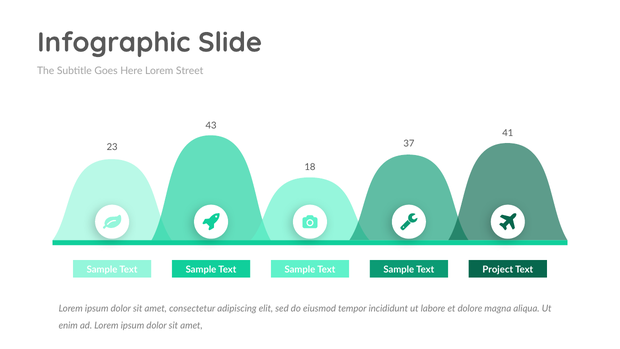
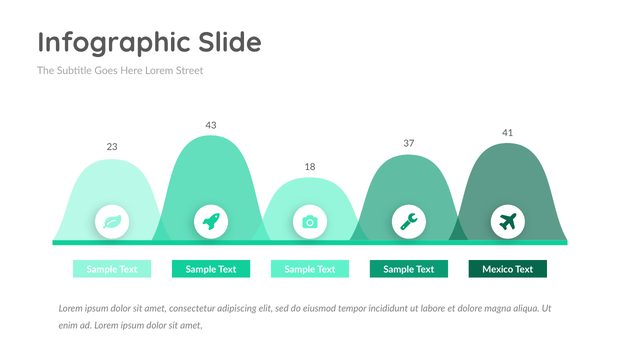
Project: Project -> Mexico
